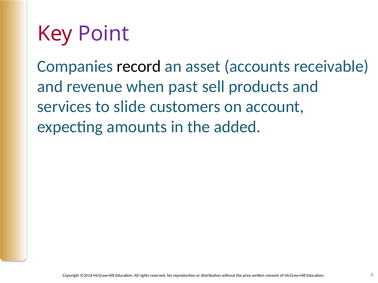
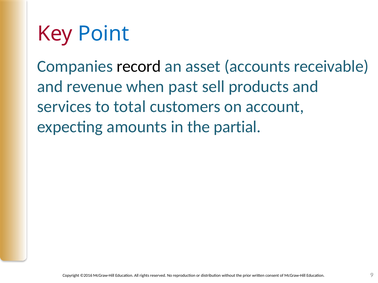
Point colour: purple -> blue
slide: slide -> total
added: added -> partial
